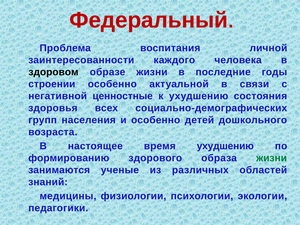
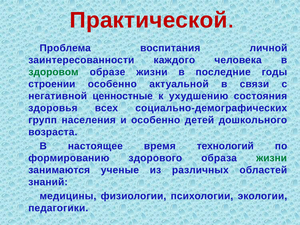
Федеральный: Федеральный -> Практической
здоровом colour: black -> green
время ухудшению: ухудшению -> технологий
